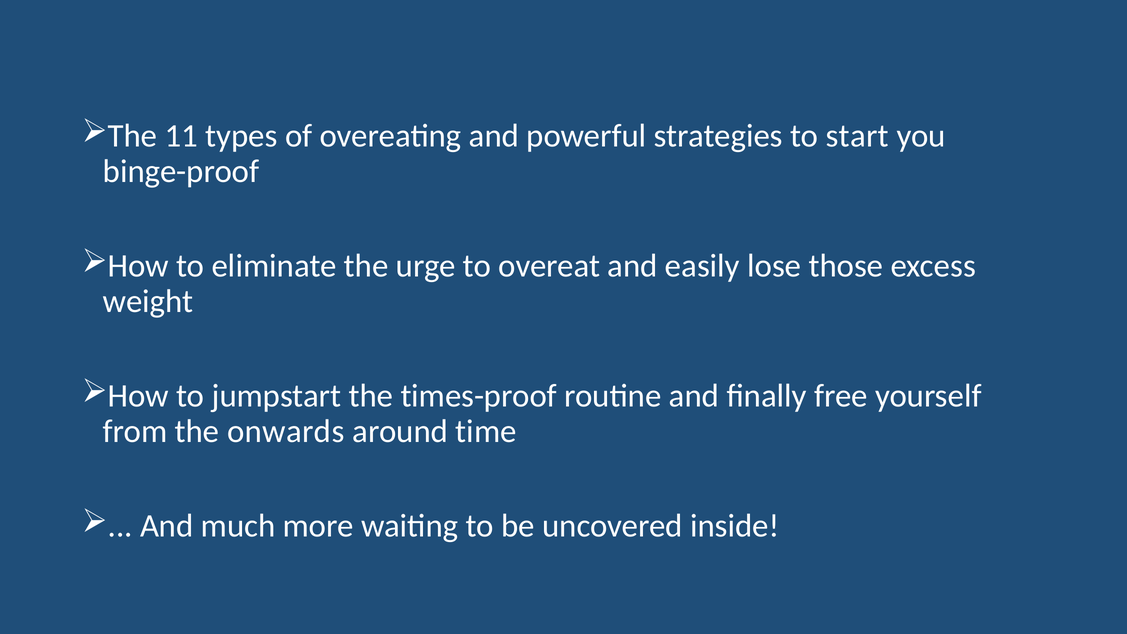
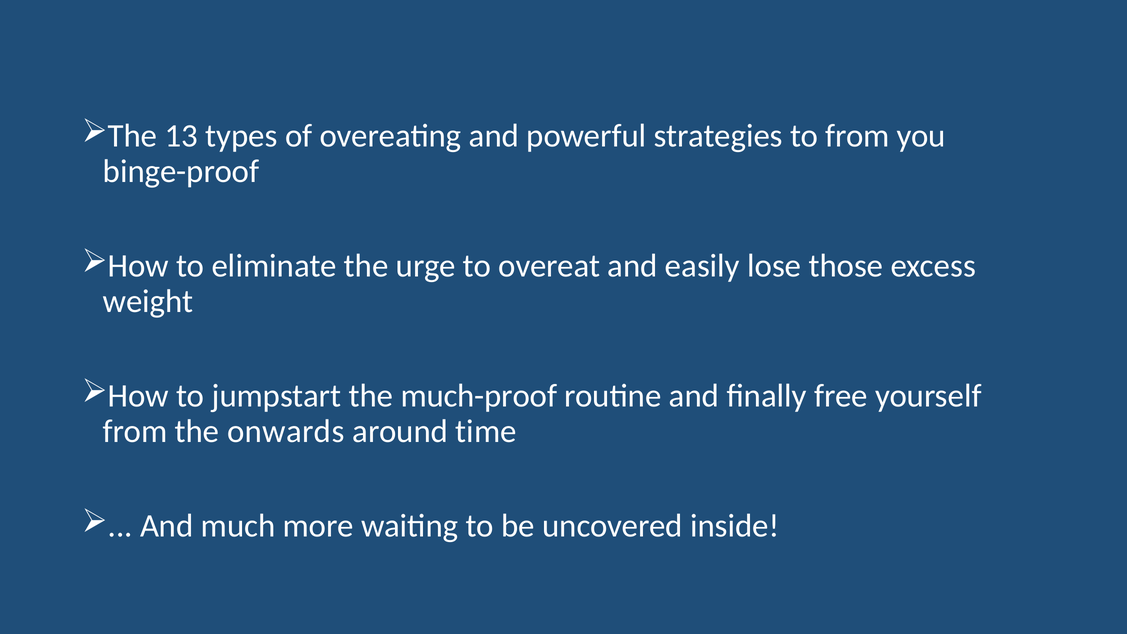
11: 11 -> 13
to start: start -> from
times-proof: times-proof -> much-proof
